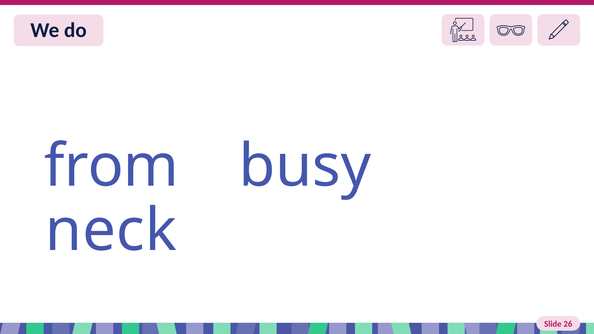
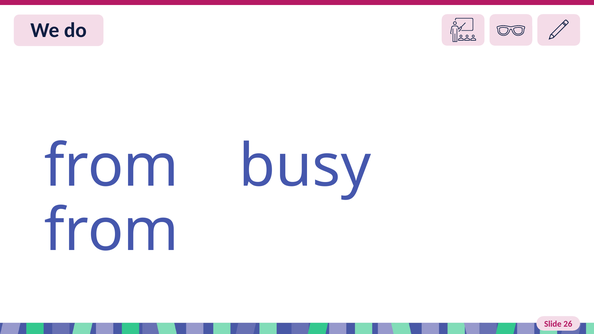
neck at (111, 231): neck -> from
